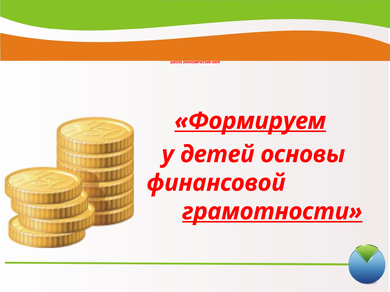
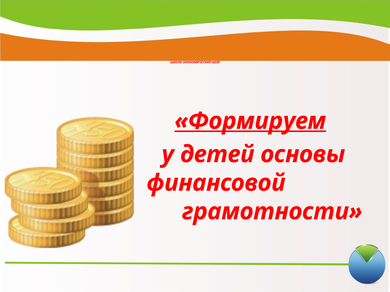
грамотности underline: present -> none
